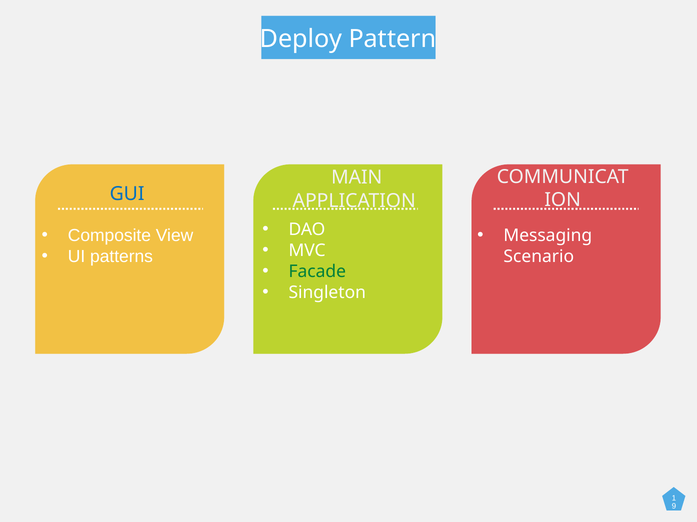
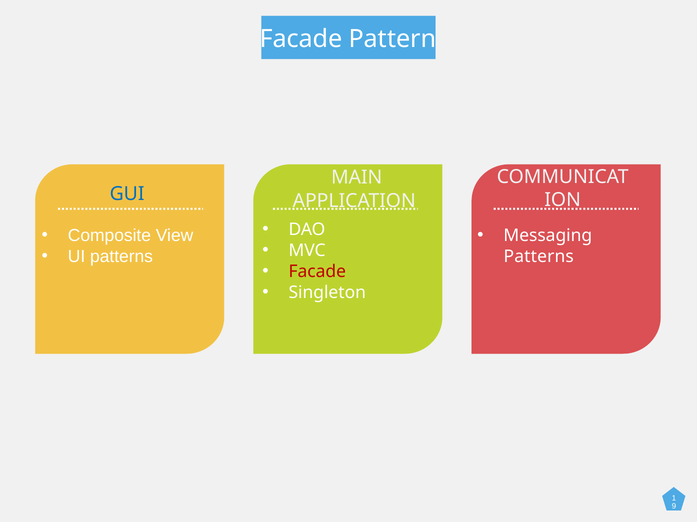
Deploy at (301, 39): Deploy -> Facade
Scenario at (539, 257): Scenario -> Patterns
Facade at (317, 272) colour: green -> red
